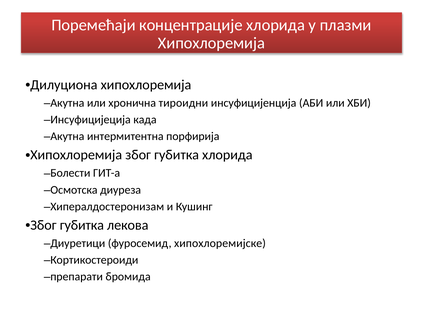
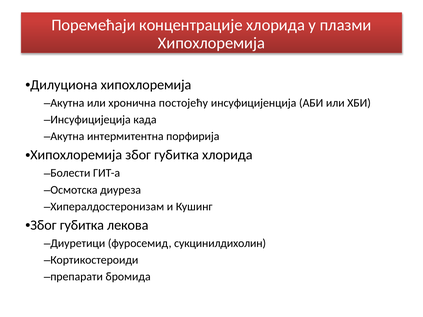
тироидни: тироидни -> постојећу
хипохлоремијске: хипохлоремијске -> сукцинилдихолин
